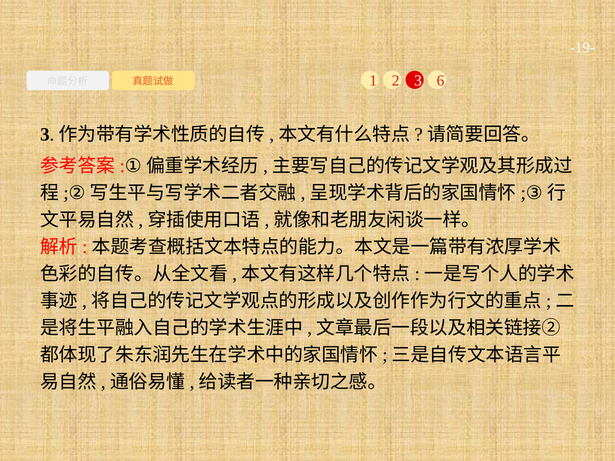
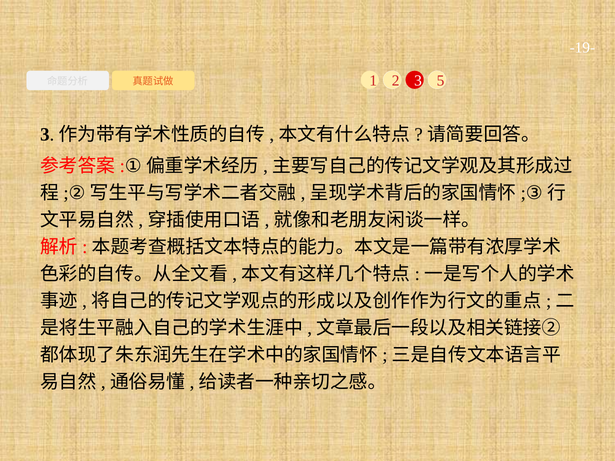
6: 6 -> 5
